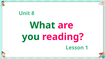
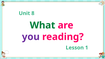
you colour: green -> purple
